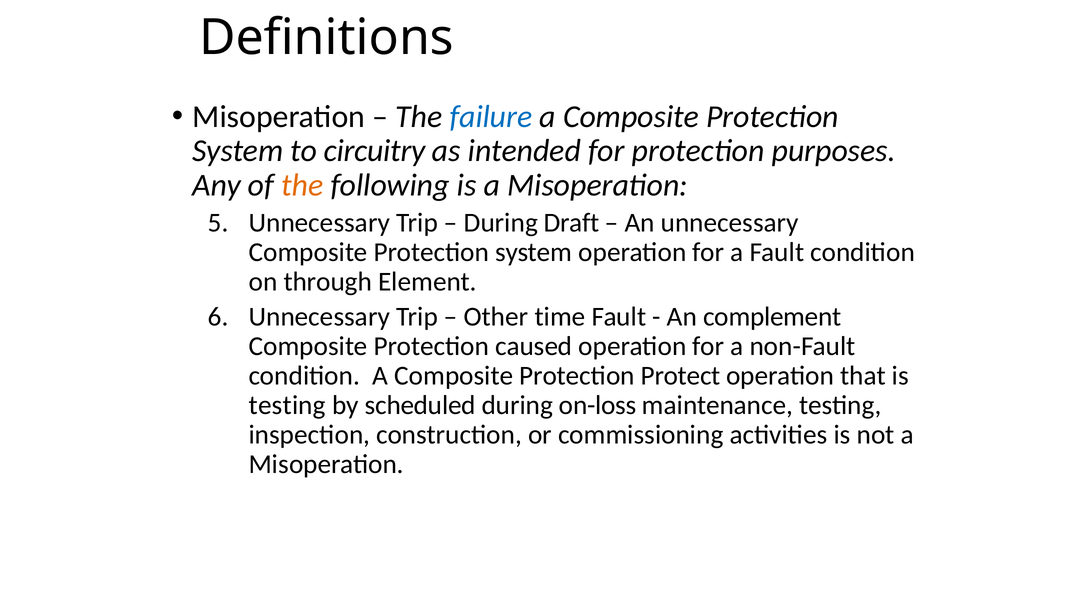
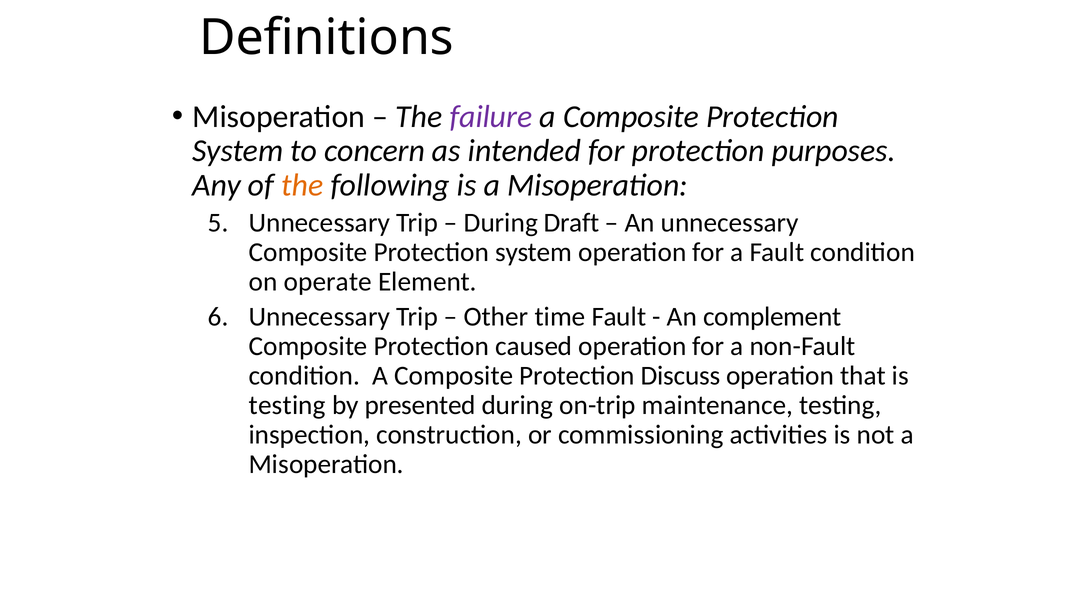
failure colour: blue -> purple
circuitry: circuitry -> concern
through: through -> operate
Protect: Protect -> Discuss
scheduled: scheduled -> presented
on-loss: on-loss -> on-trip
